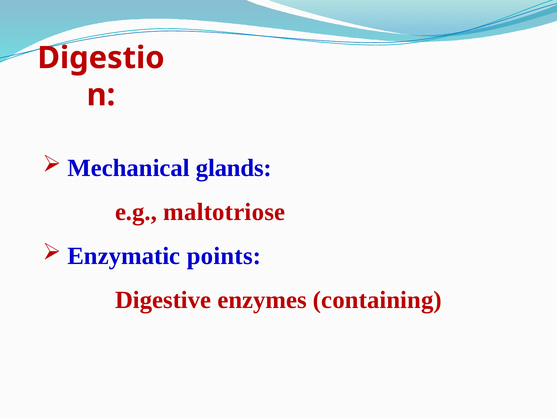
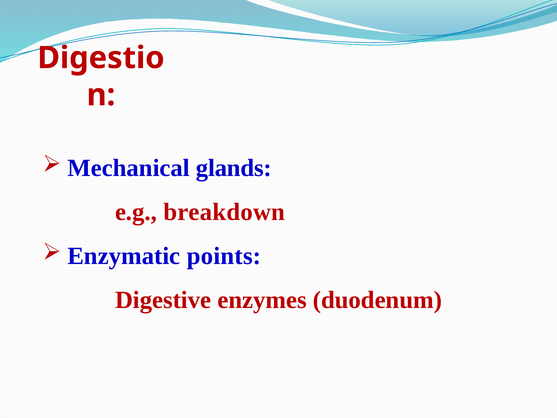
maltotriose: maltotriose -> breakdown
containing: containing -> duodenum
